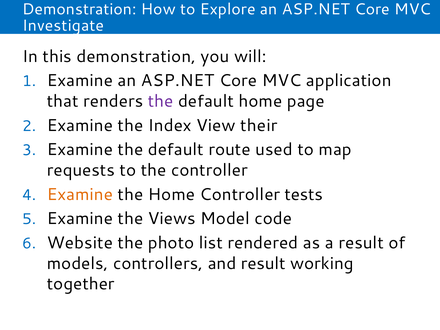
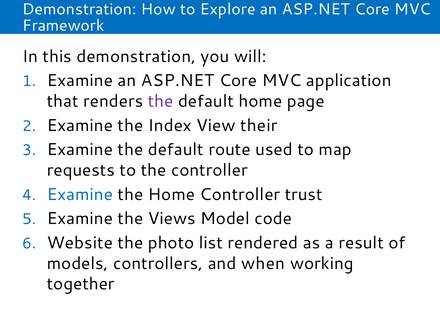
Investigate: Investigate -> Framework
Examine at (80, 194) colour: orange -> blue
tests: tests -> trust
and result: result -> when
